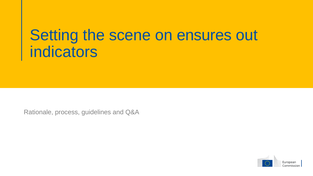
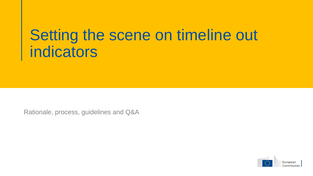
ensures: ensures -> timeline
